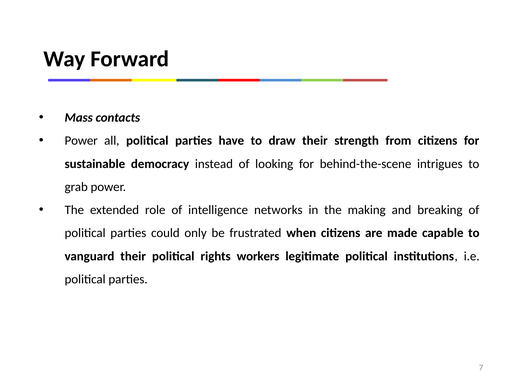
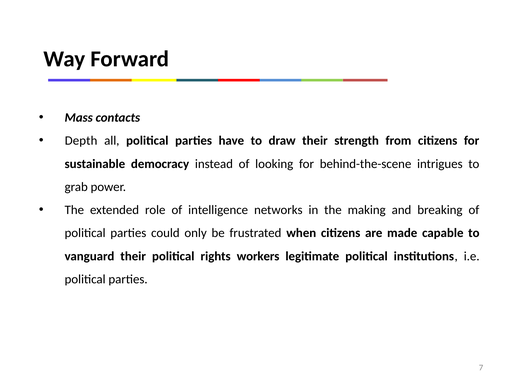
Power at (81, 141): Power -> Depth
